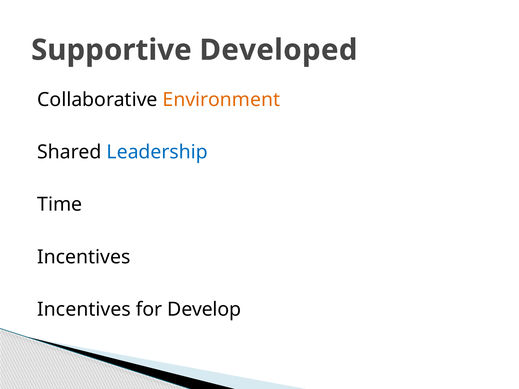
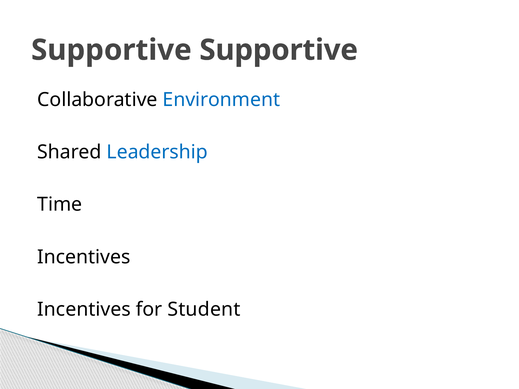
Supportive Developed: Developed -> Supportive
Environment colour: orange -> blue
Develop: Develop -> Student
